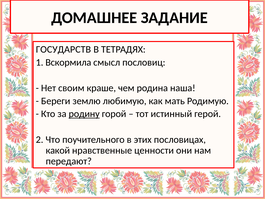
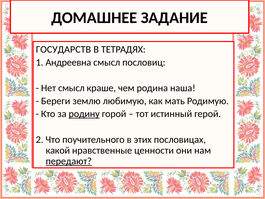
Вскормила: Вскормила -> Андреевна
Нет своим: своим -> смысл
передают underline: none -> present
